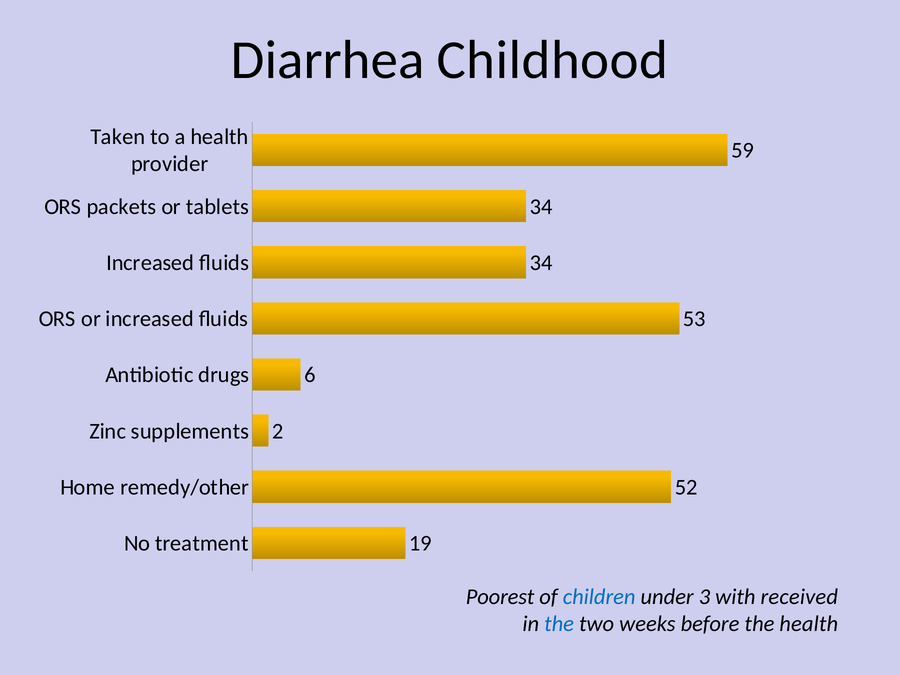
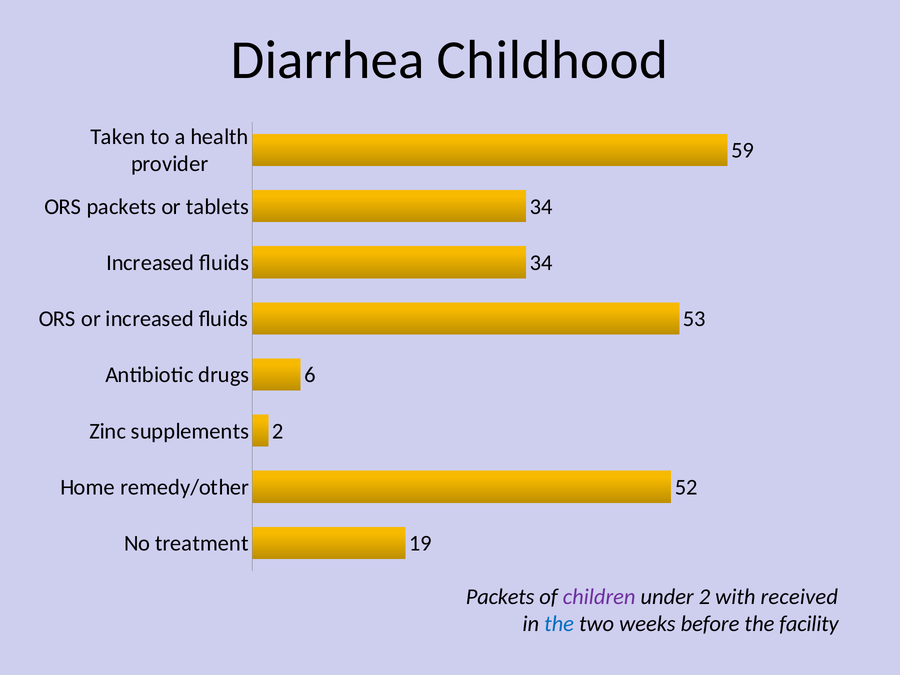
Poorest at (500, 597): Poorest -> Packets
children colour: blue -> purple
under 3: 3 -> 2
the health: health -> facility
